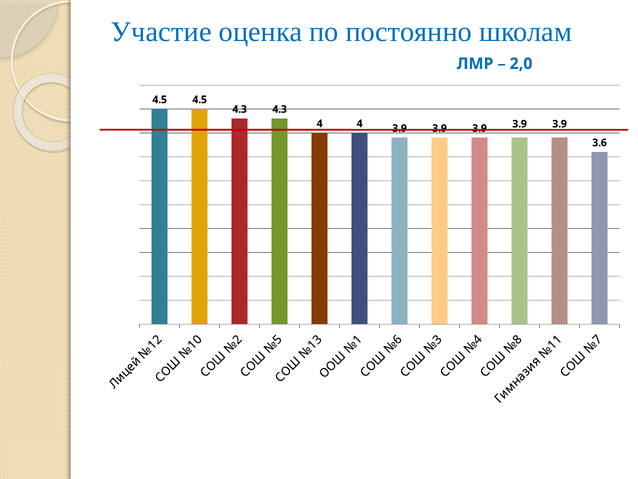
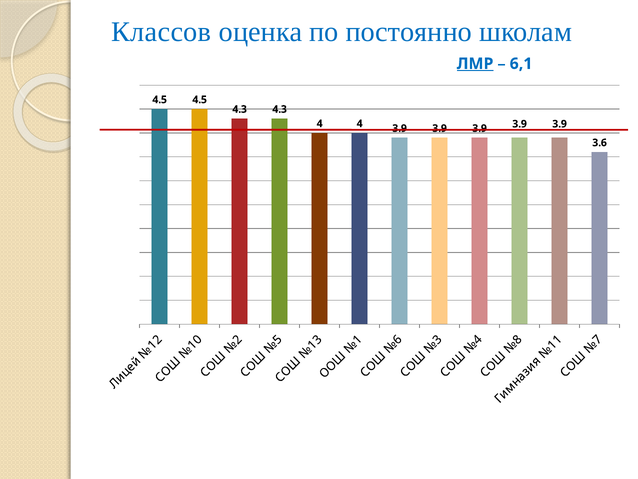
Участие: Участие -> Классов
ЛМР underline: none -> present
2,0: 2,0 -> 6,1
